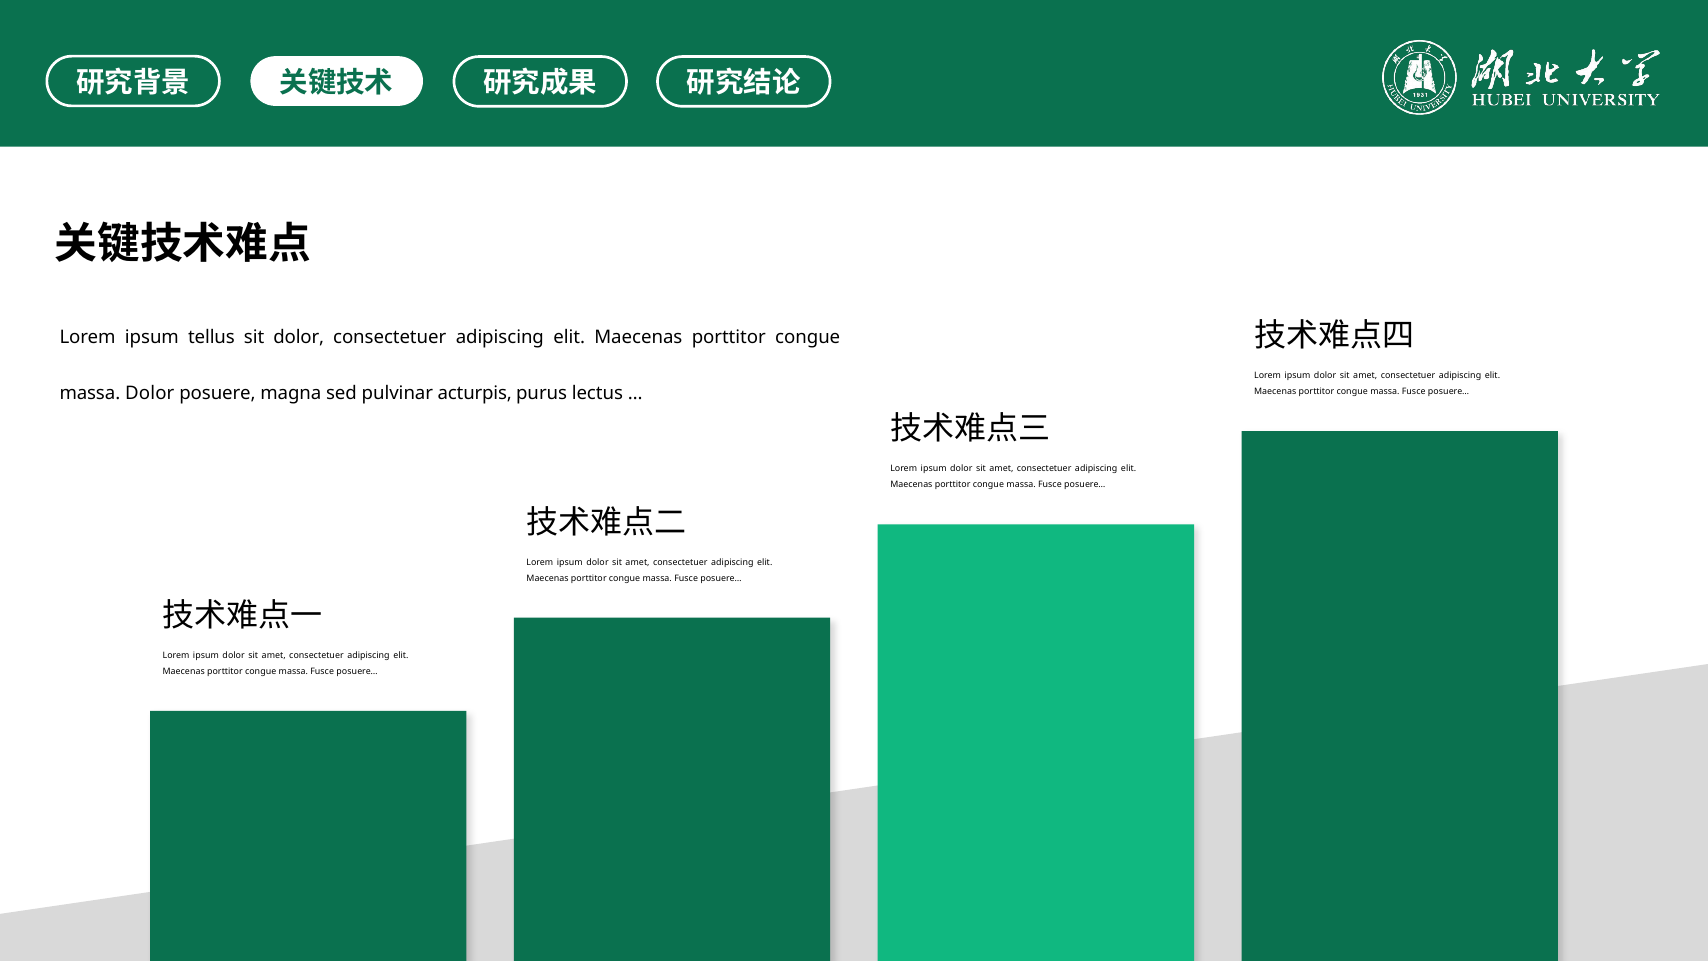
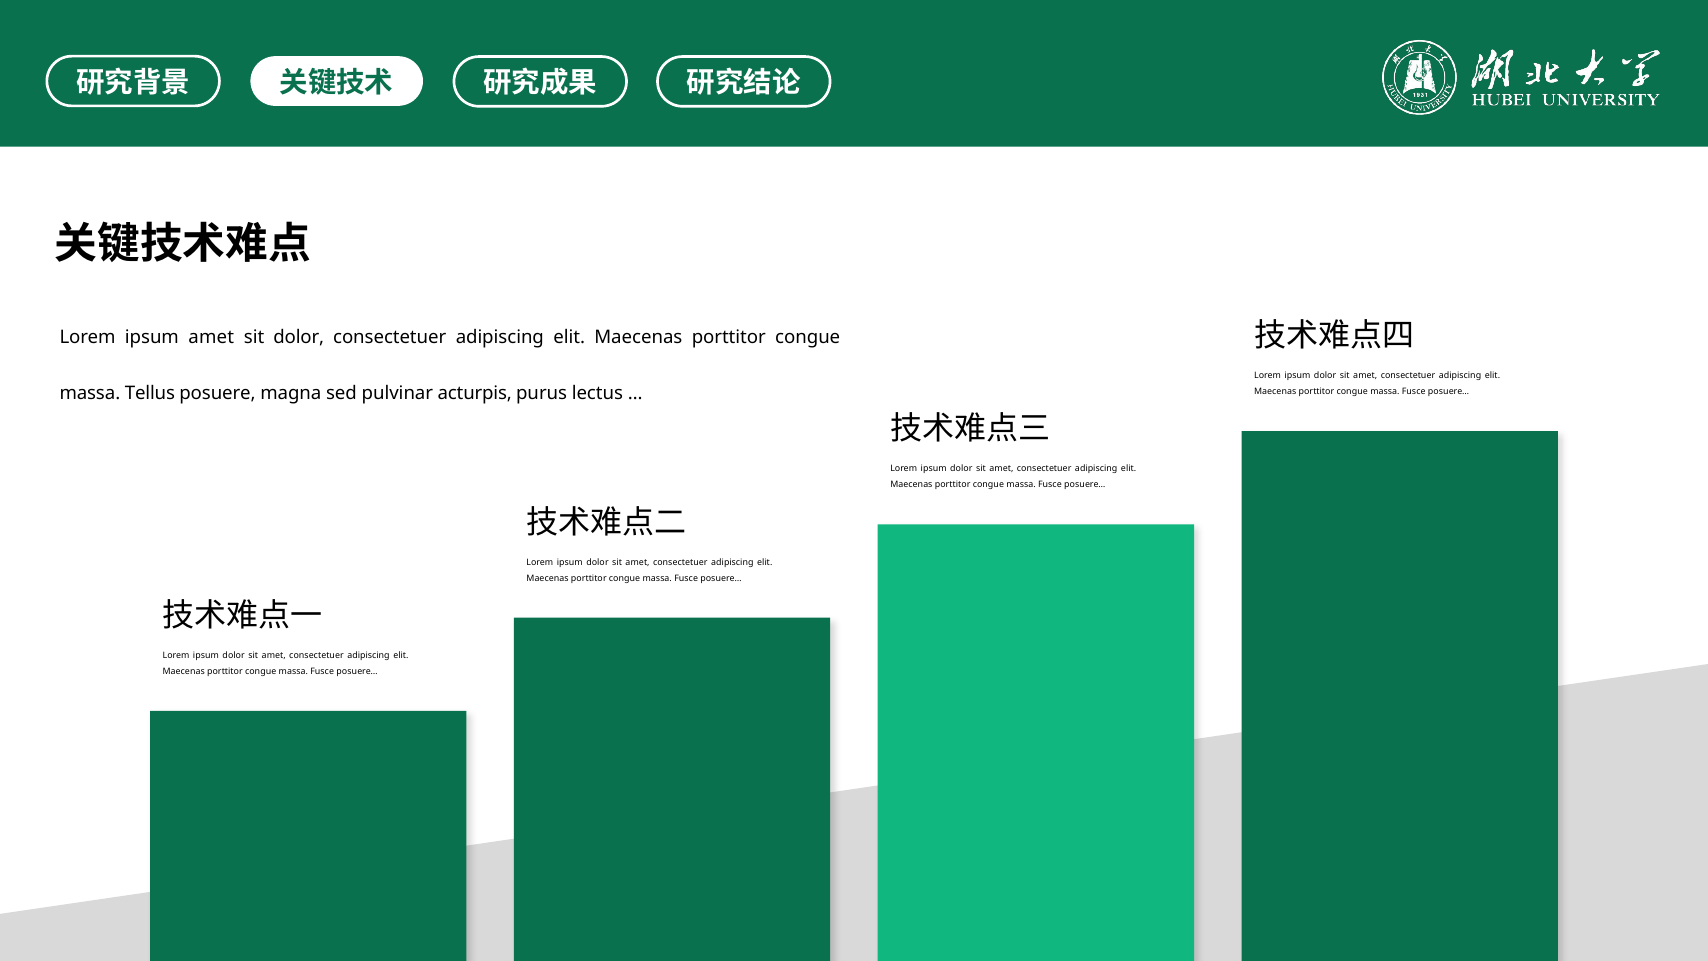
ipsum tellus: tellus -> amet
massa Dolor: Dolor -> Tellus
